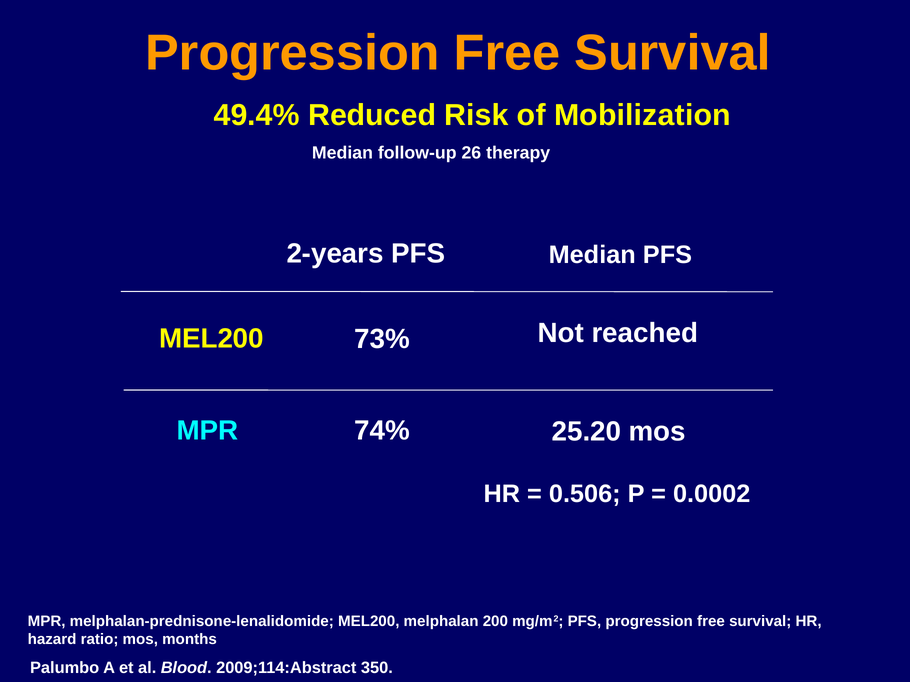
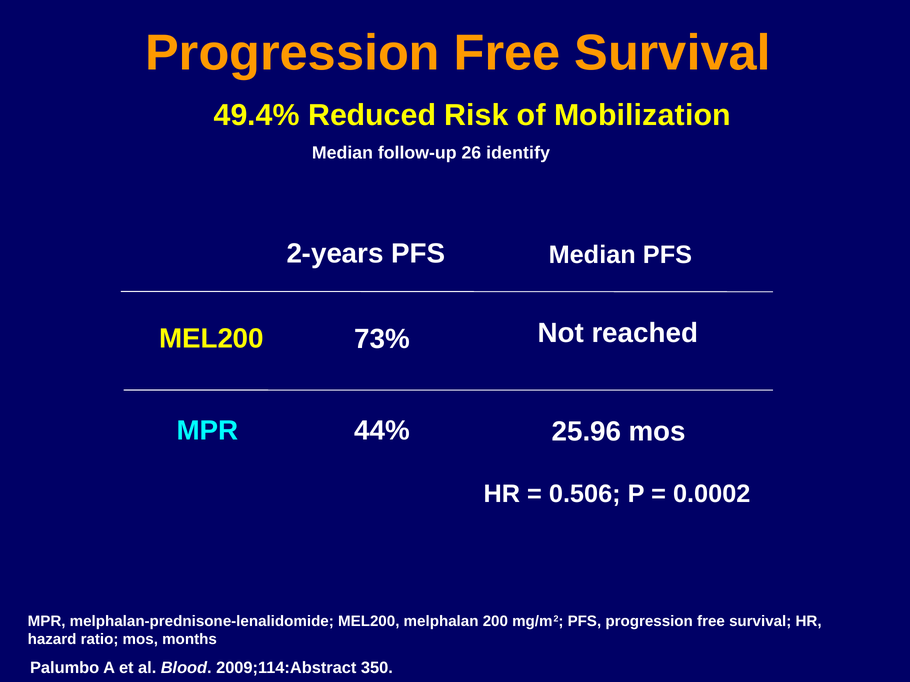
therapy: therapy -> identify
74%: 74% -> 44%
25.20: 25.20 -> 25.96
